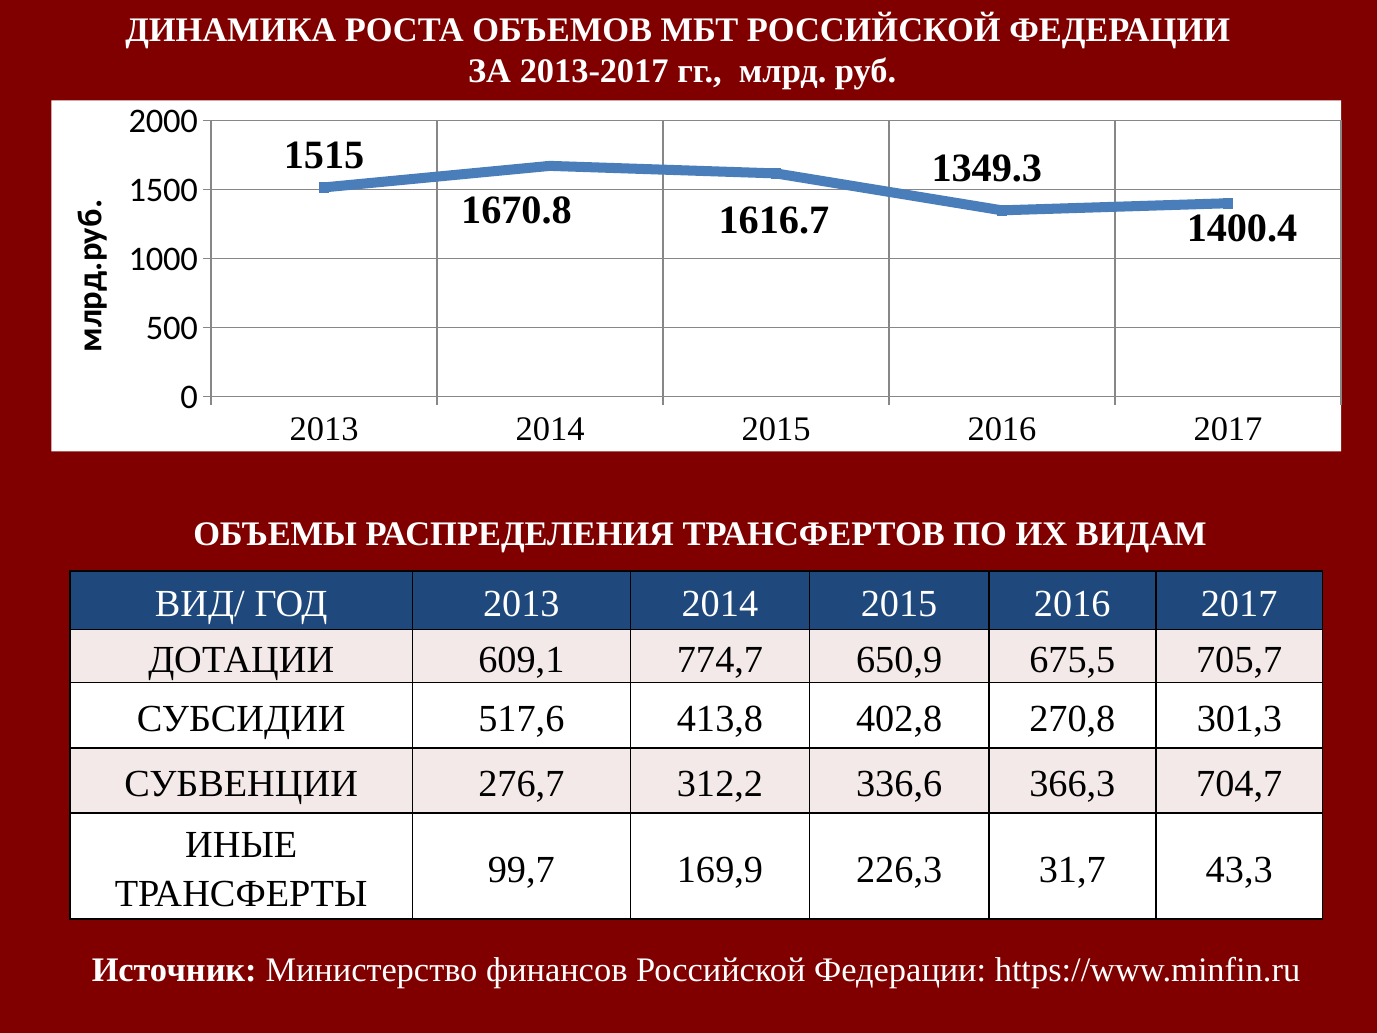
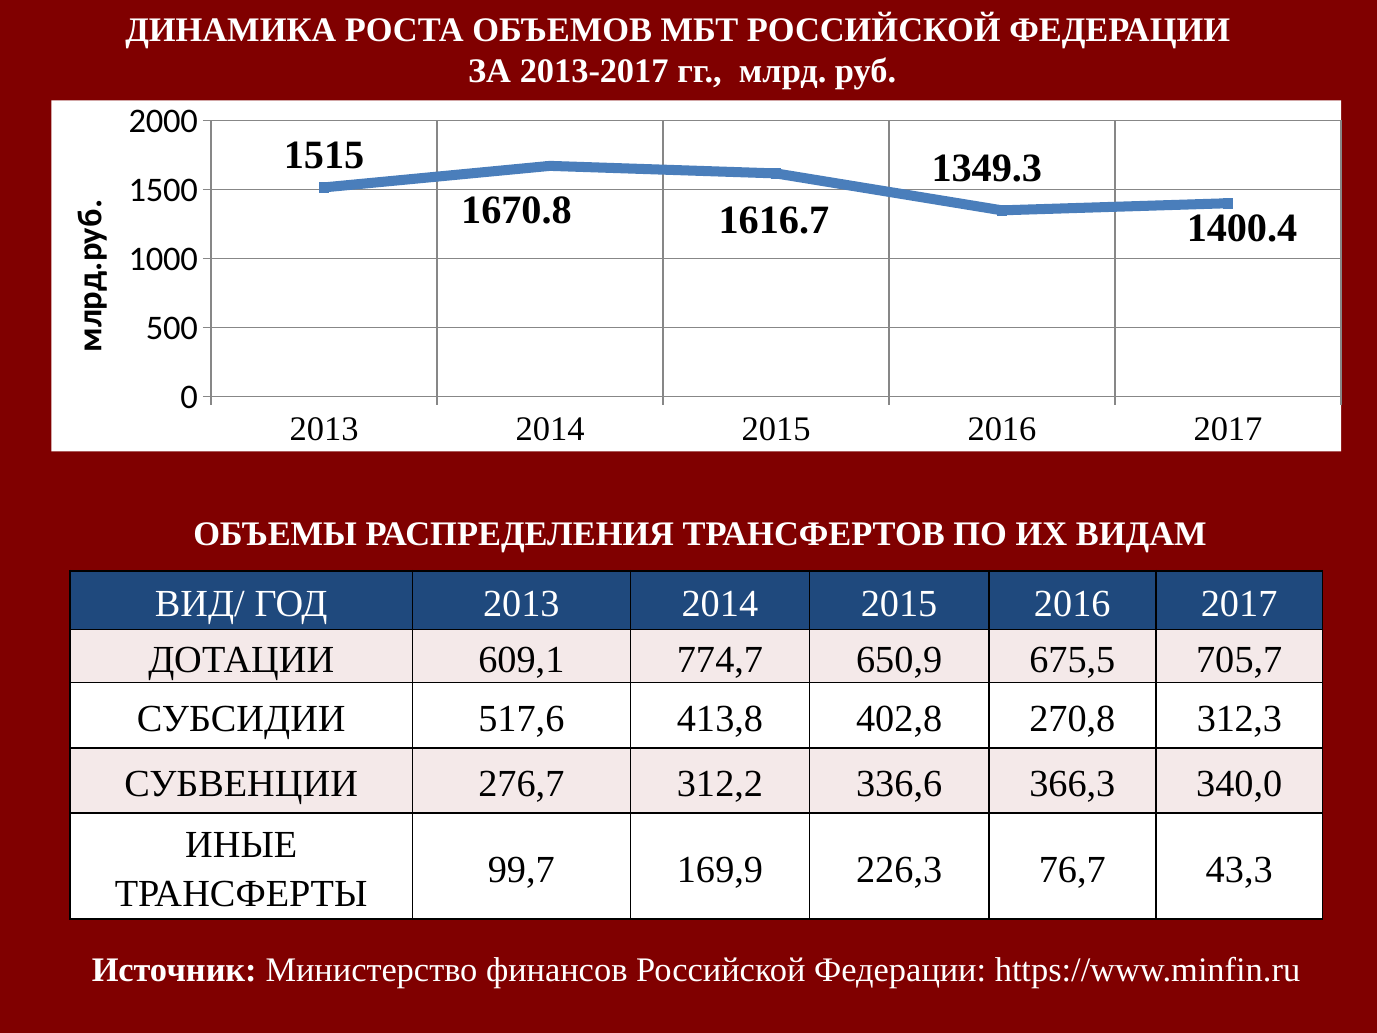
301,3: 301,3 -> 312,3
704,7: 704,7 -> 340,0
31,7: 31,7 -> 76,7
